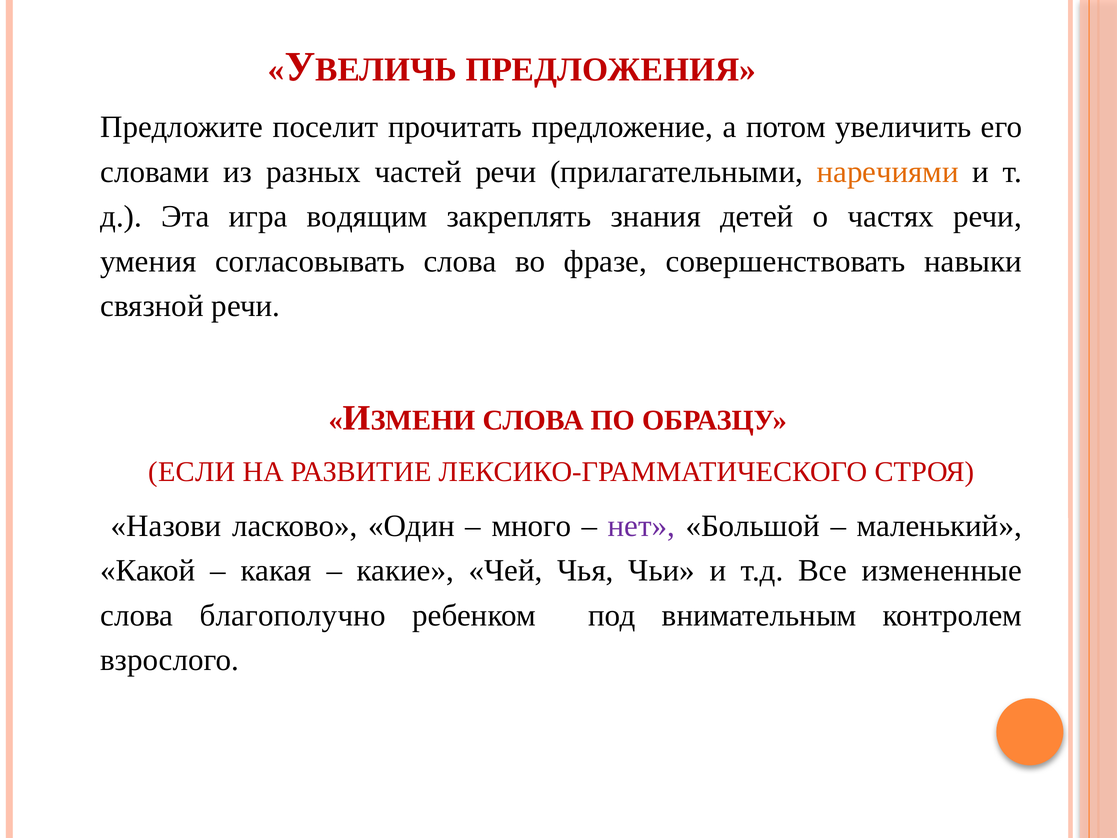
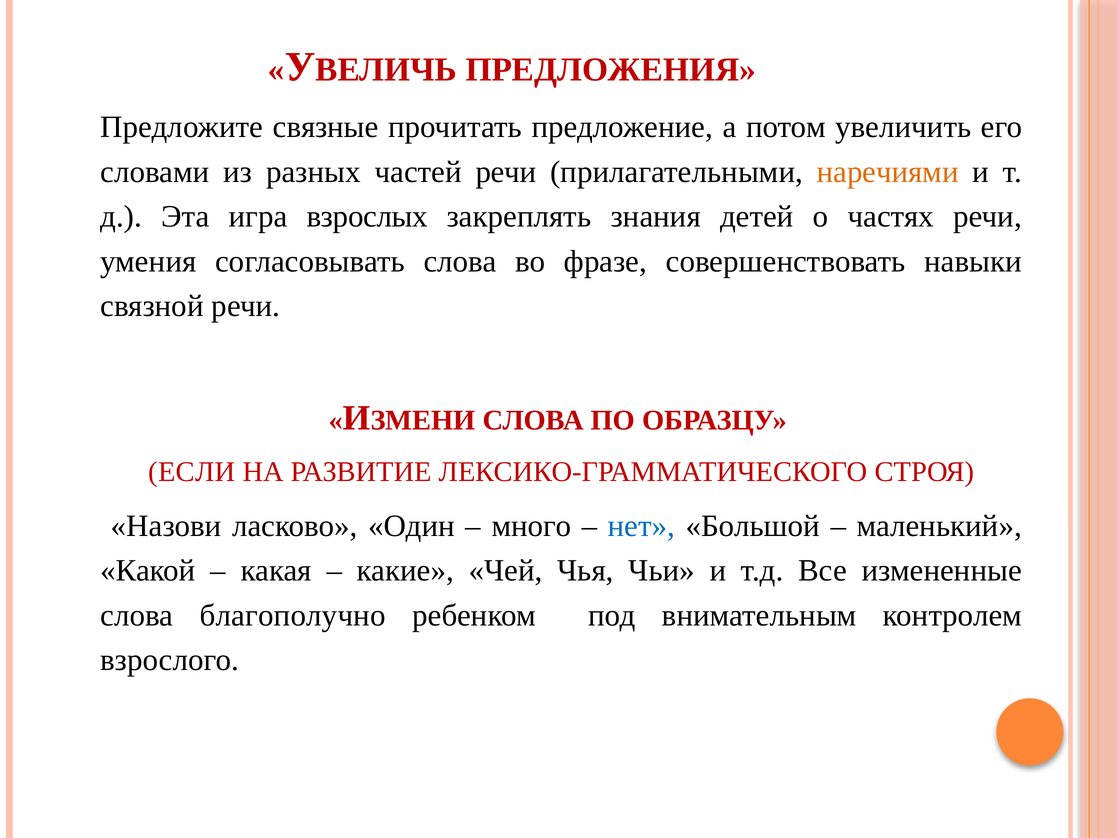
поселит: поселит -> связные
водящим: водящим -> взрослых
нет colour: purple -> blue
